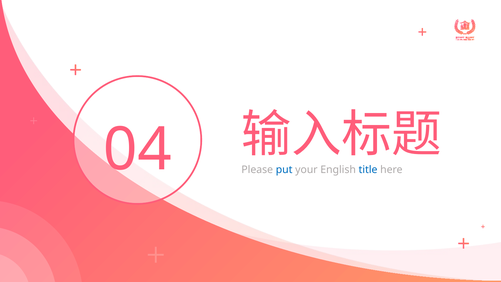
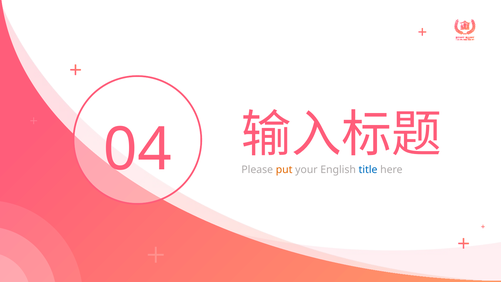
put colour: blue -> orange
